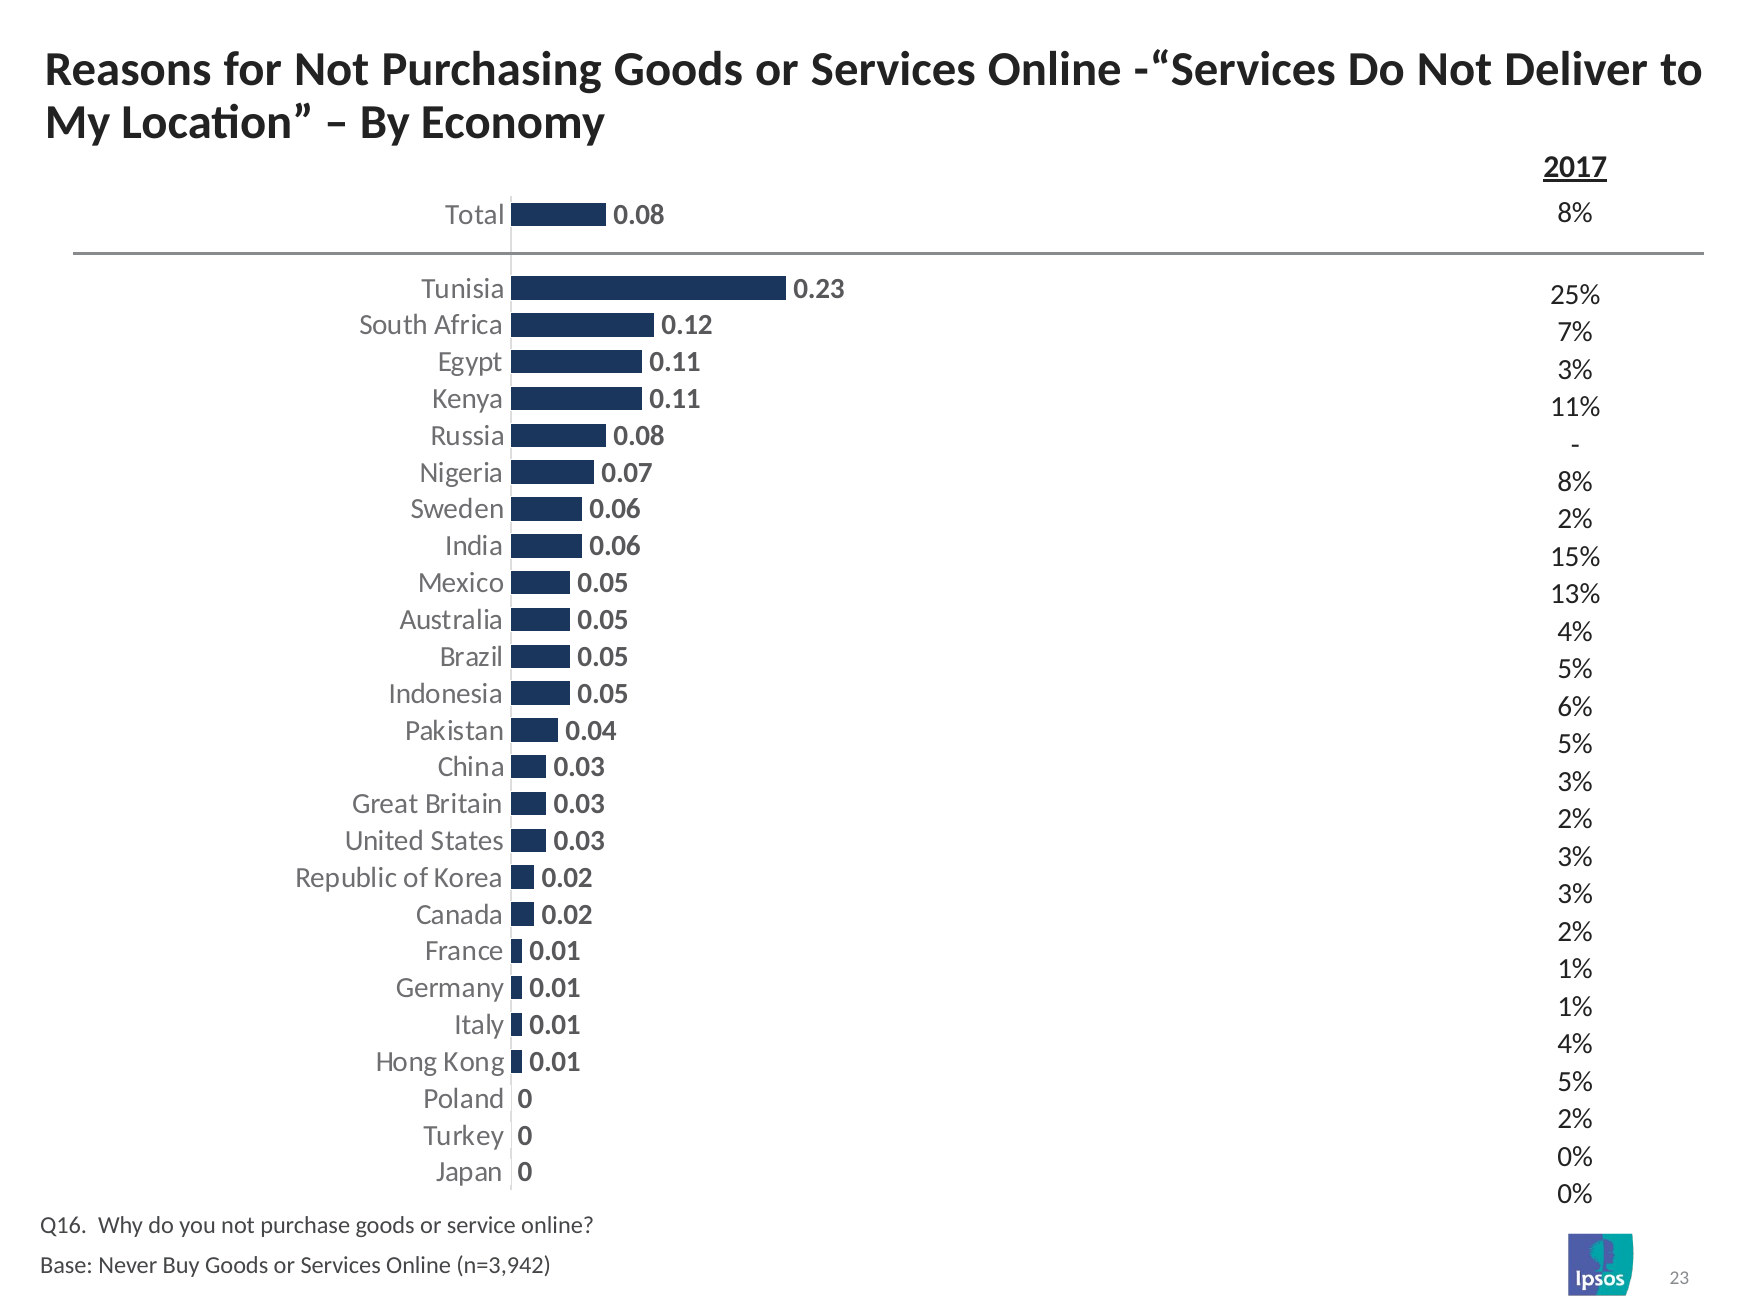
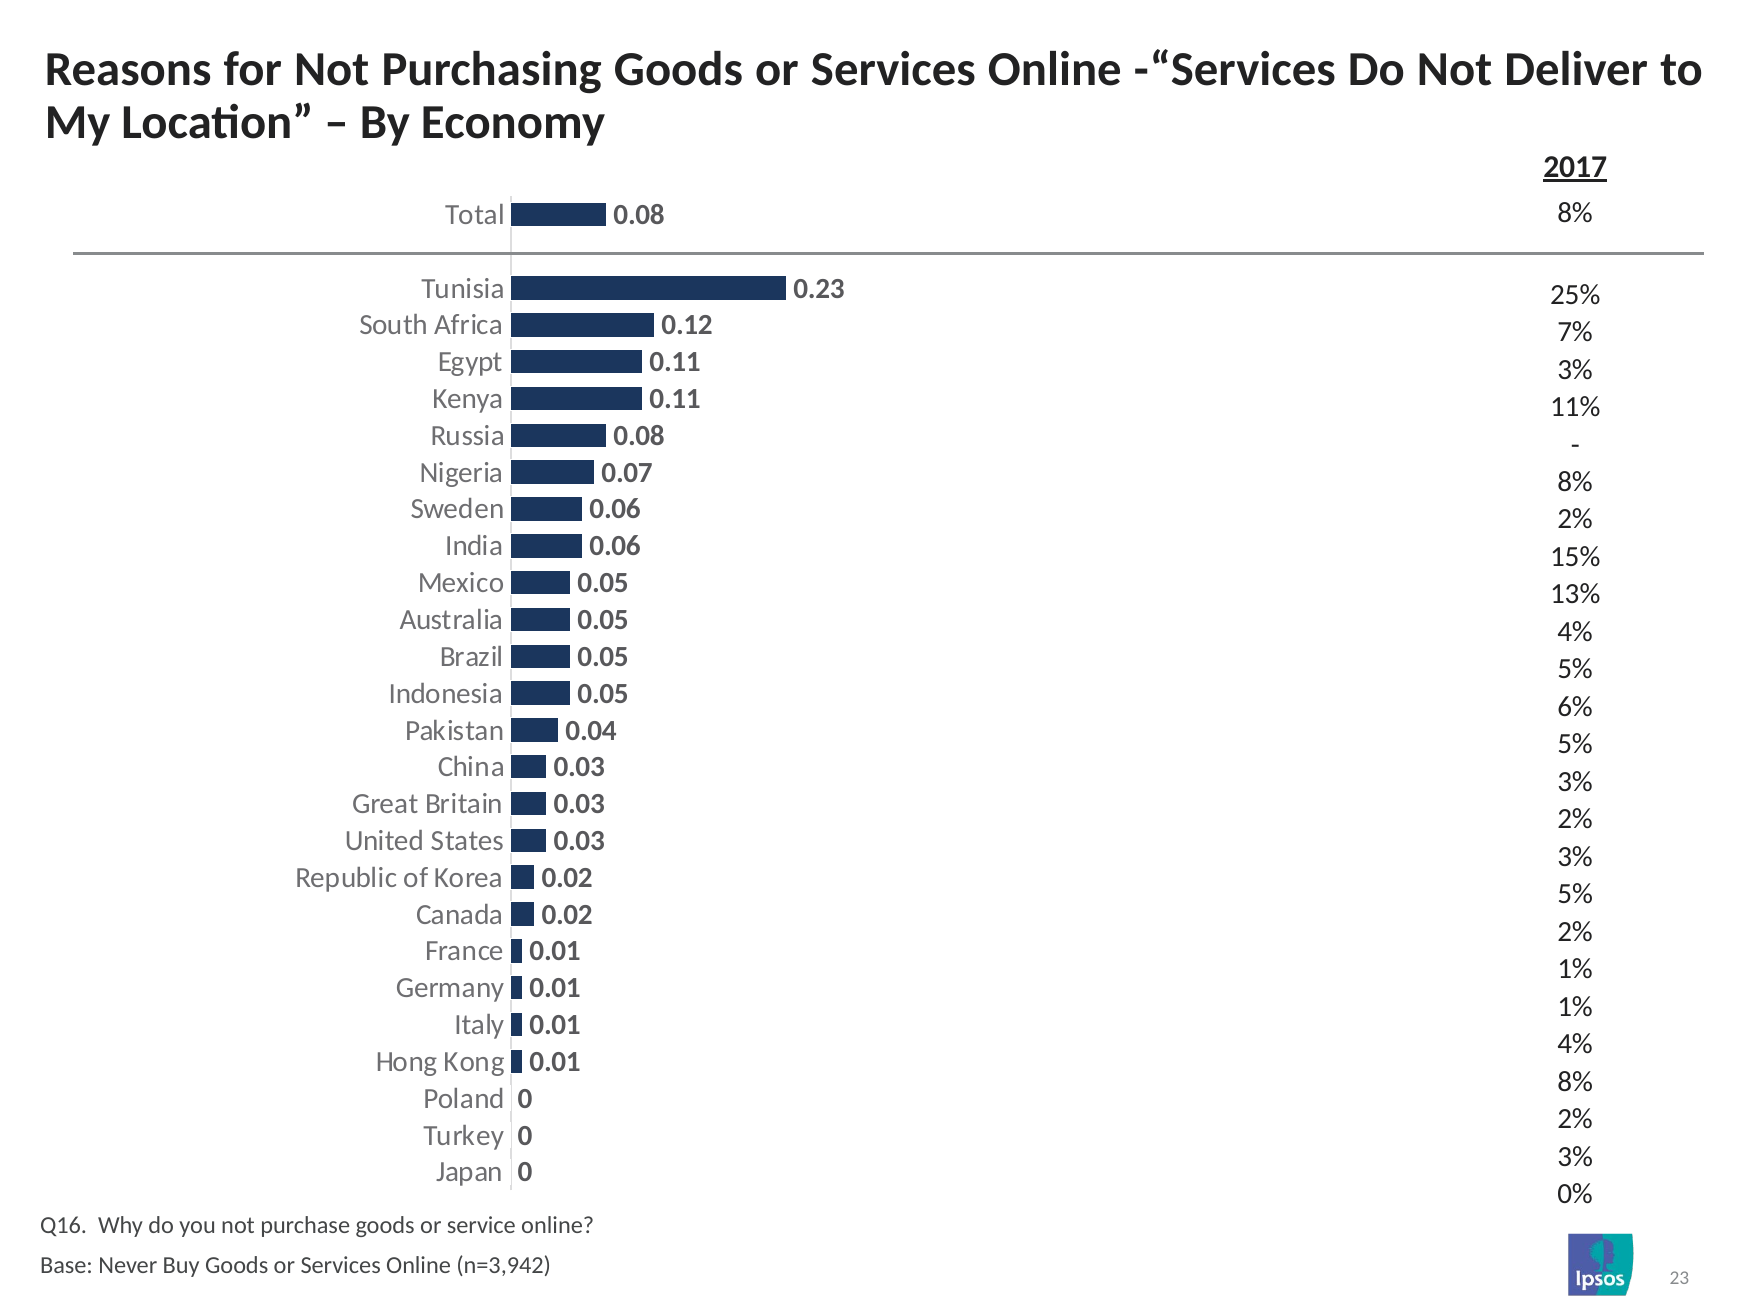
3% at (1575, 894): 3% -> 5%
5% at (1575, 1082): 5% -> 8%
0% at (1575, 1157): 0% -> 3%
